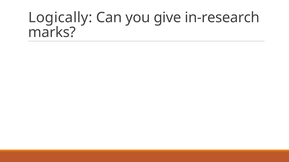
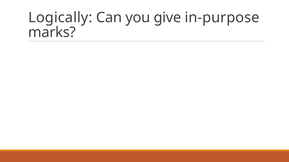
in-research: in-research -> in-purpose
